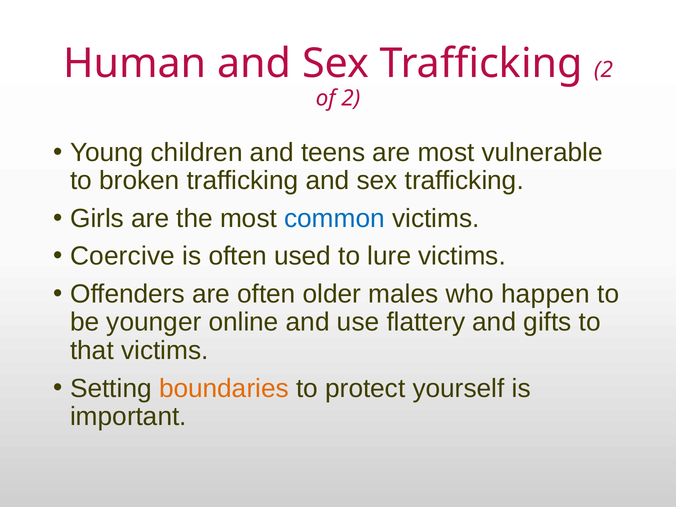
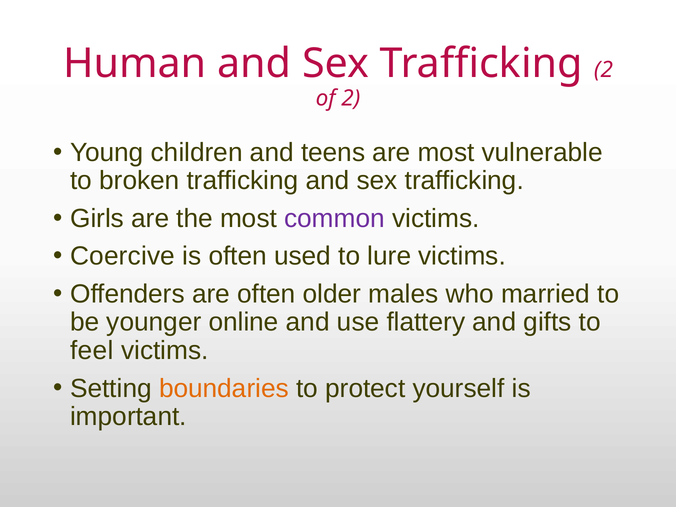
common colour: blue -> purple
happen: happen -> married
that: that -> feel
